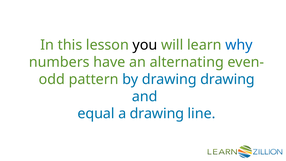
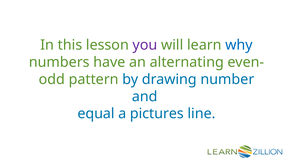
you colour: black -> purple
drawing drawing: drawing -> number
a drawing: drawing -> pictures
